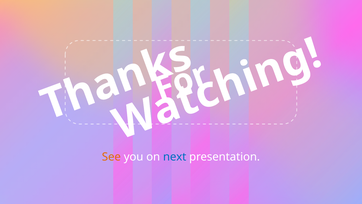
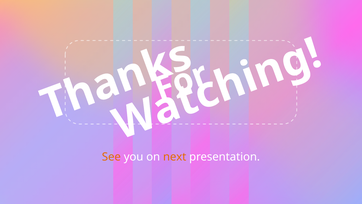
next colour: blue -> orange
